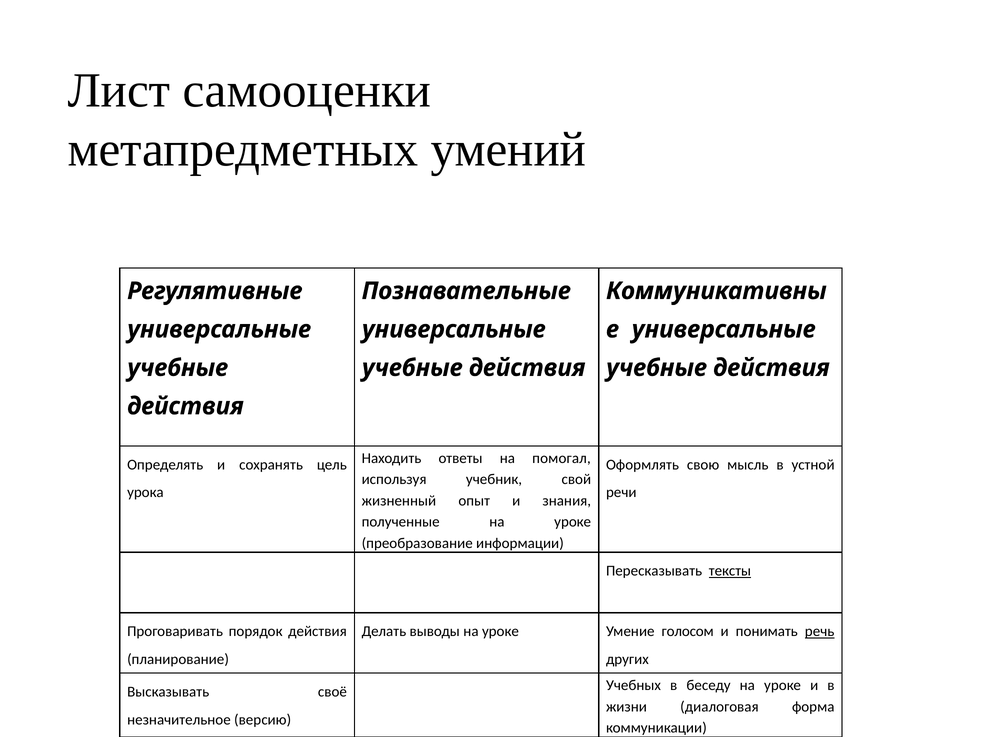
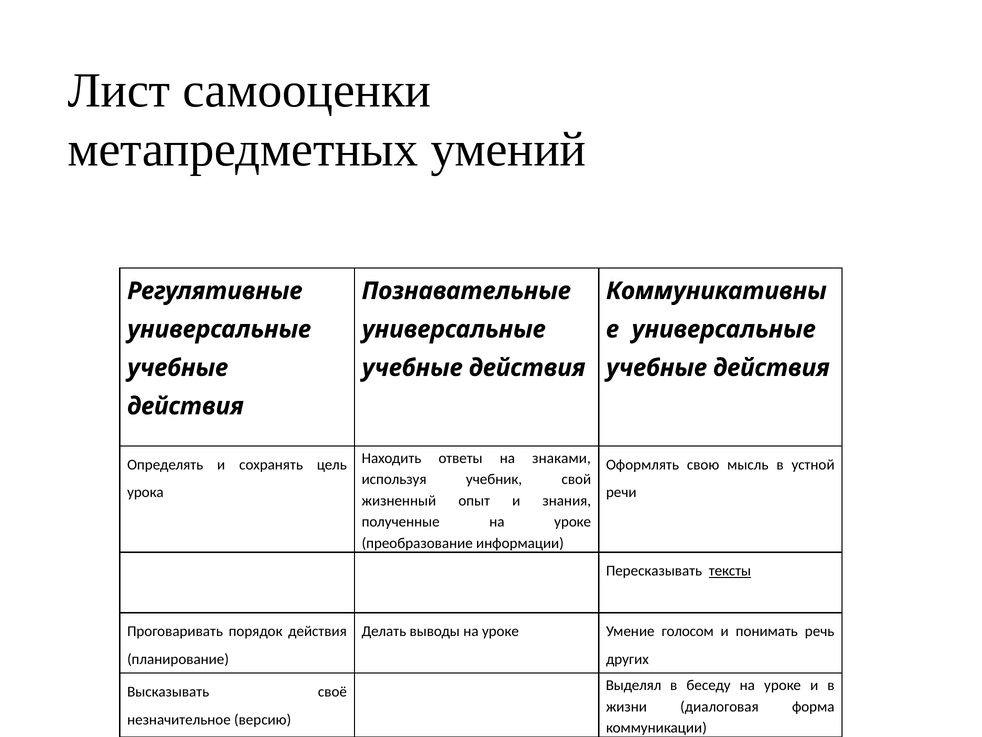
помогал: помогал -> знаками
речь underline: present -> none
Учебных: Учебных -> Выделял
